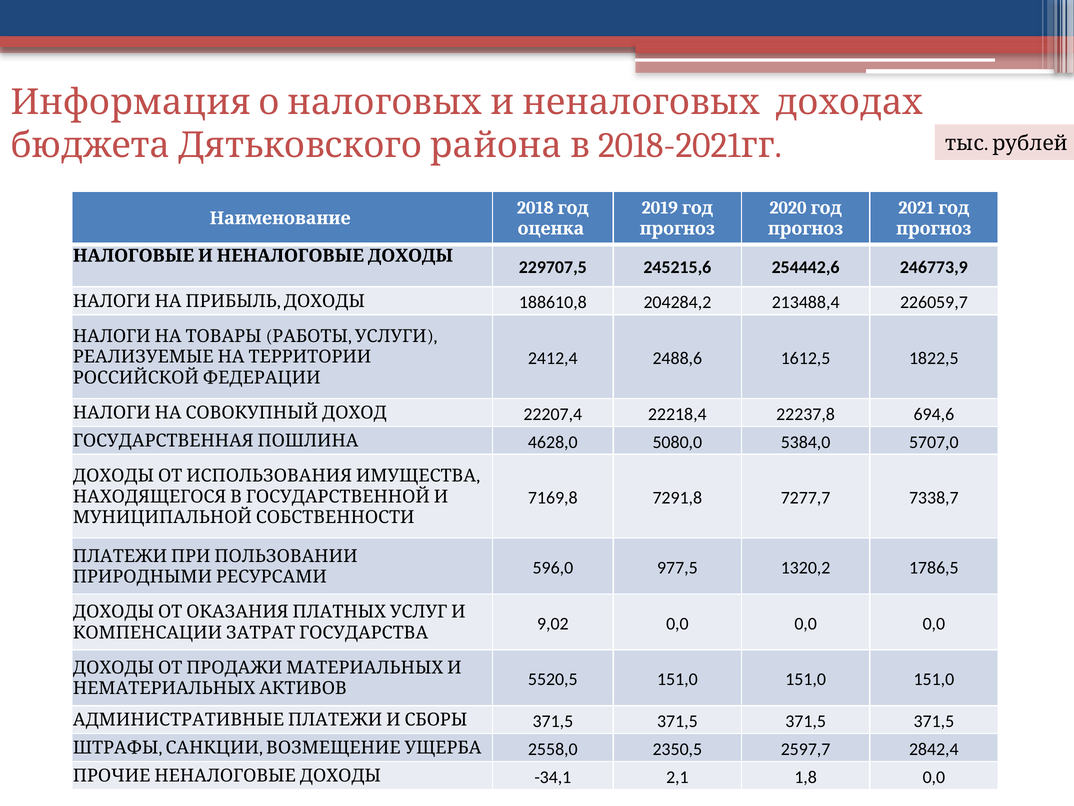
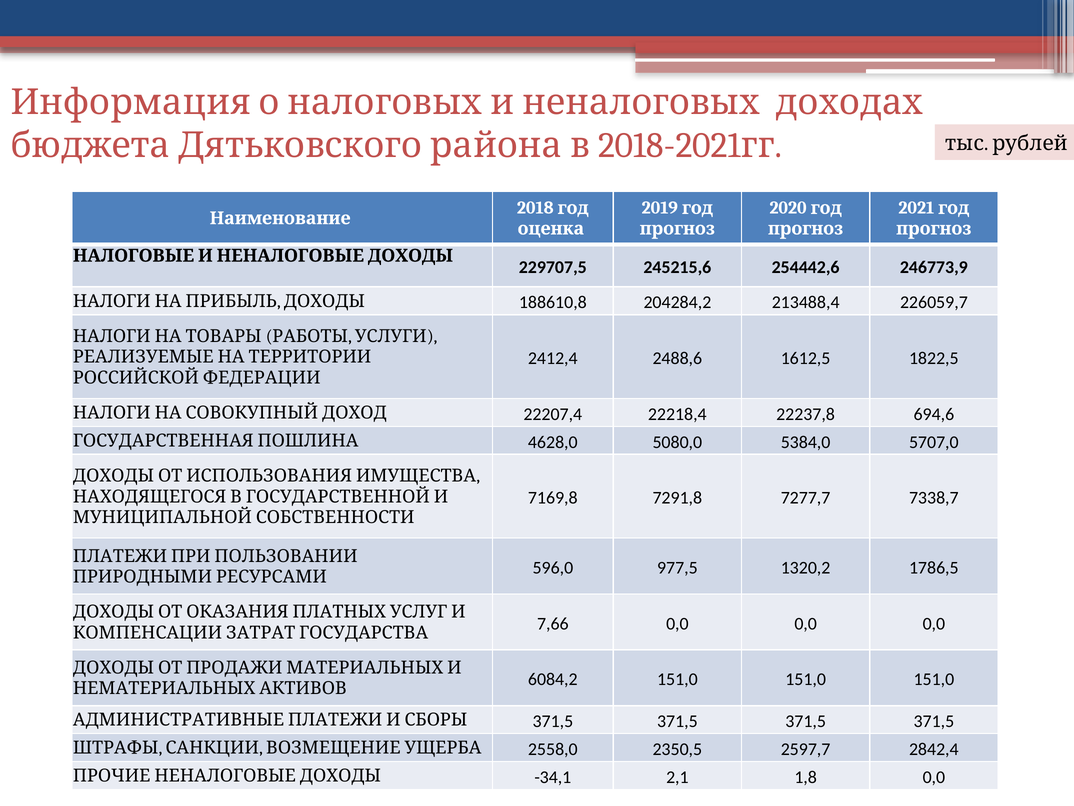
9,02: 9,02 -> 7,66
5520,5: 5520,5 -> 6084,2
